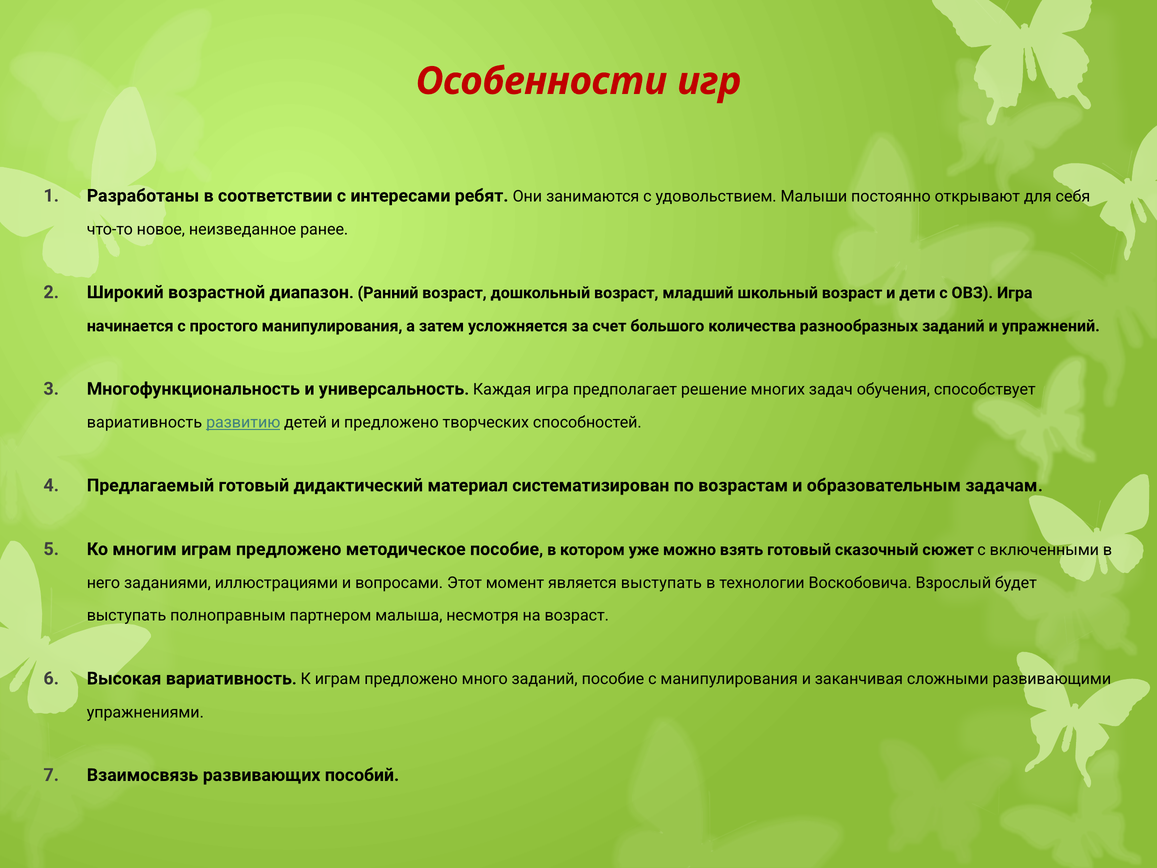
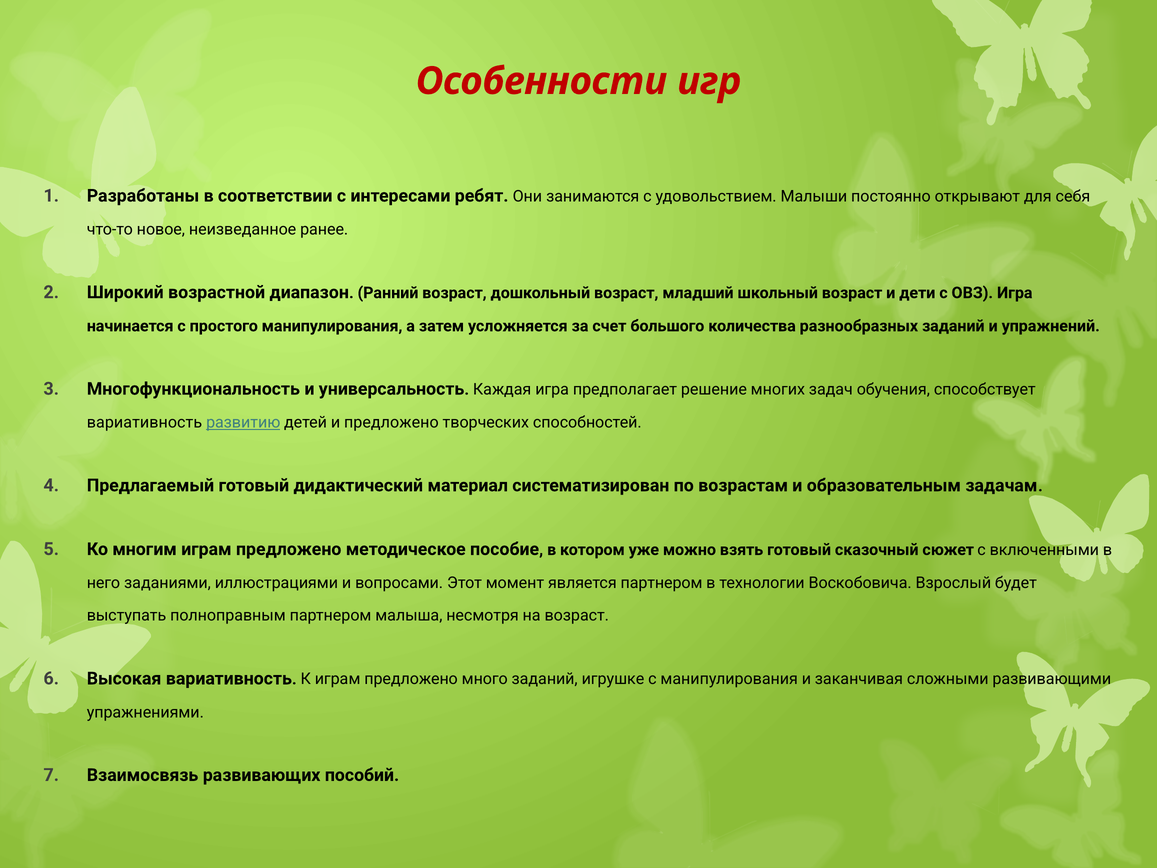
является выступать: выступать -> партнером
заданий пособие: пособие -> игрушке
